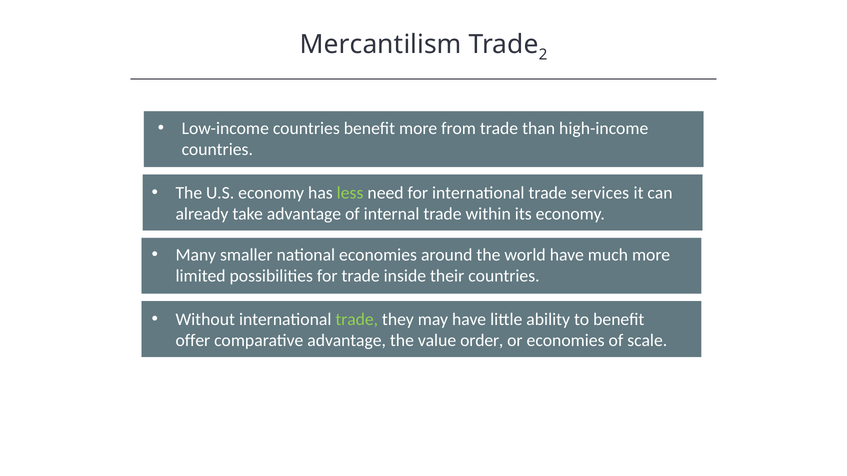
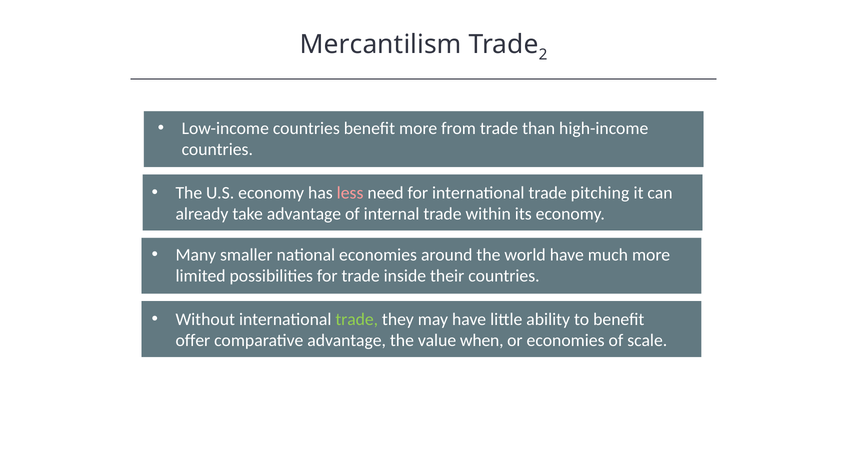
less colour: light green -> pink
services: services -> pitching
order: order -> when
